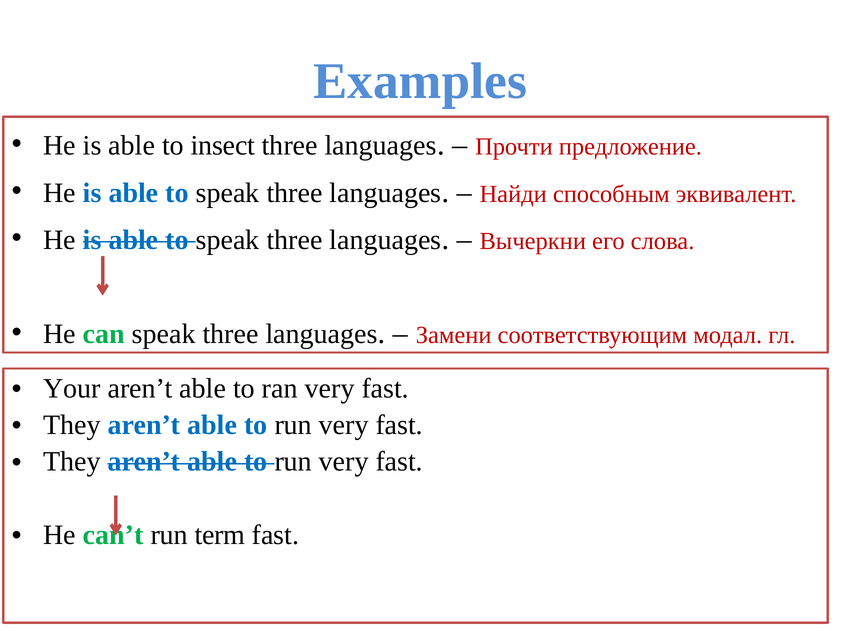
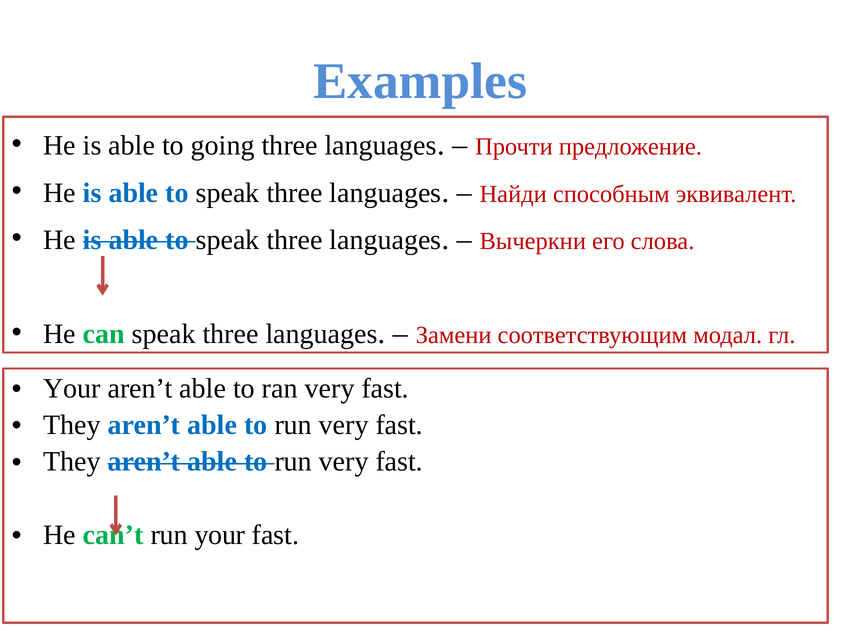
insect: insect -> going
run term: term -> your
